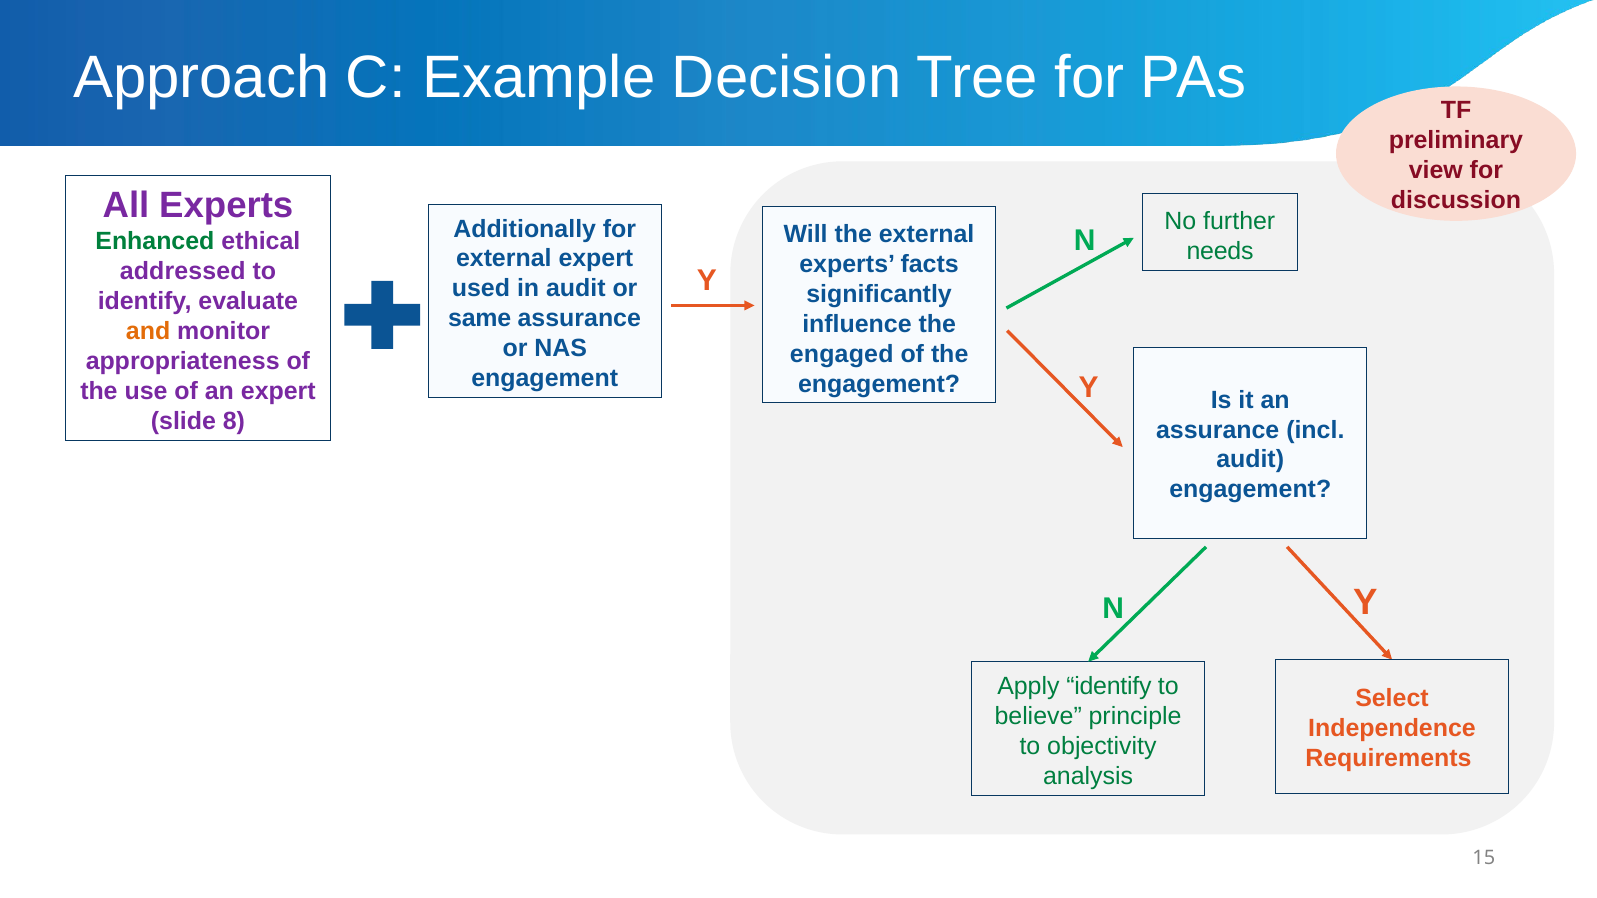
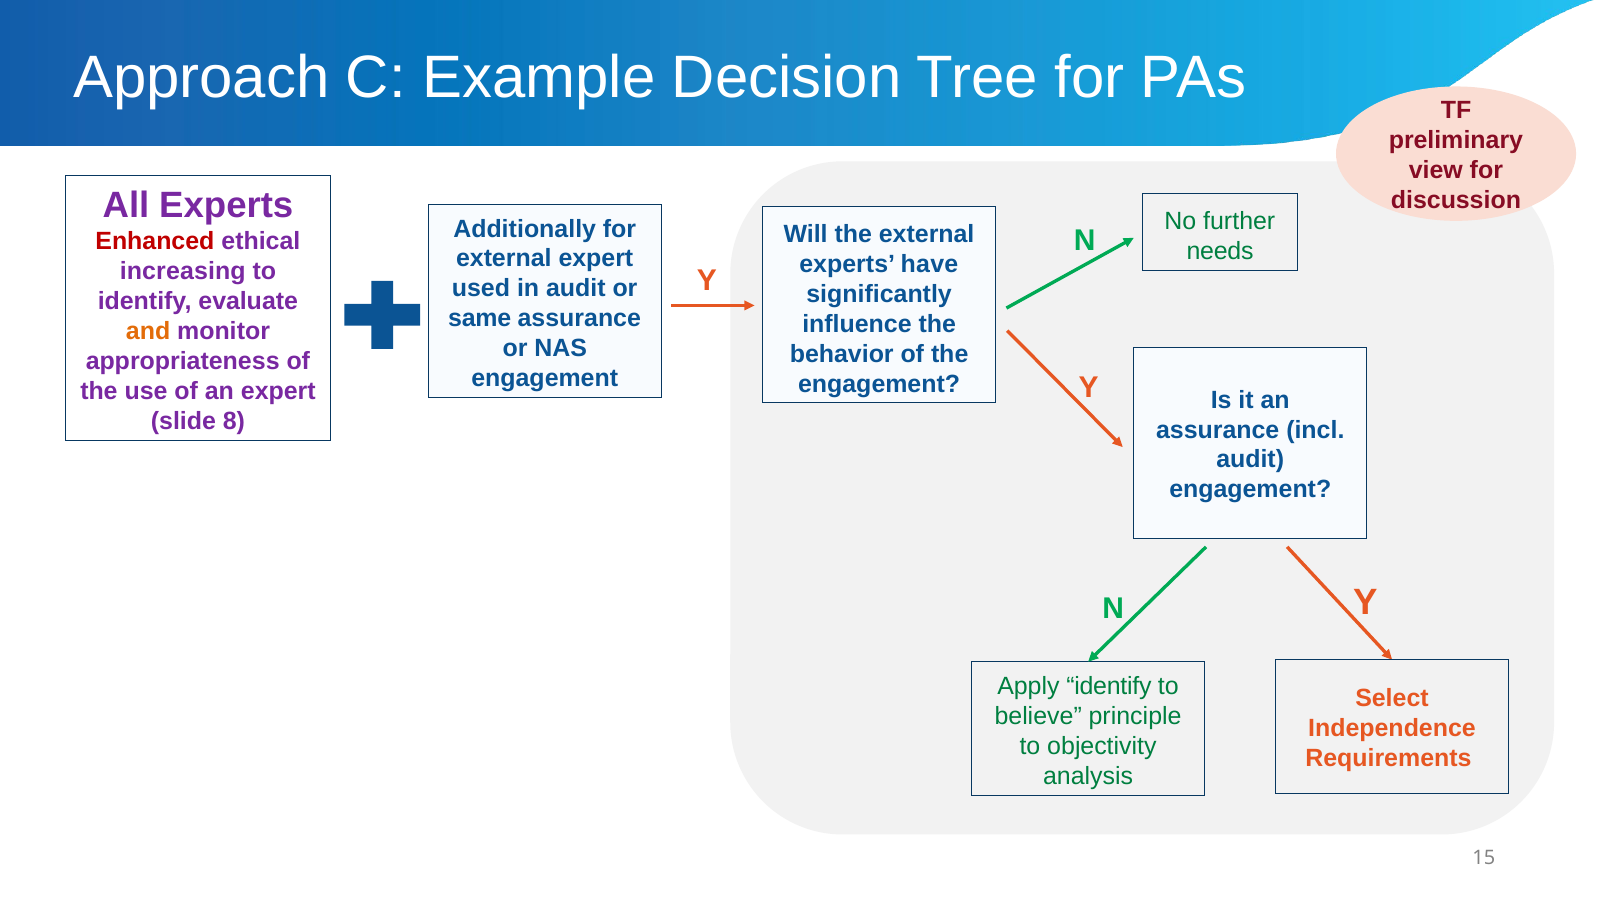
Enhanced colour: green -> red
facts: facts -> have
addressed: addressed -> increasing
engaged: engaged -> behavior
